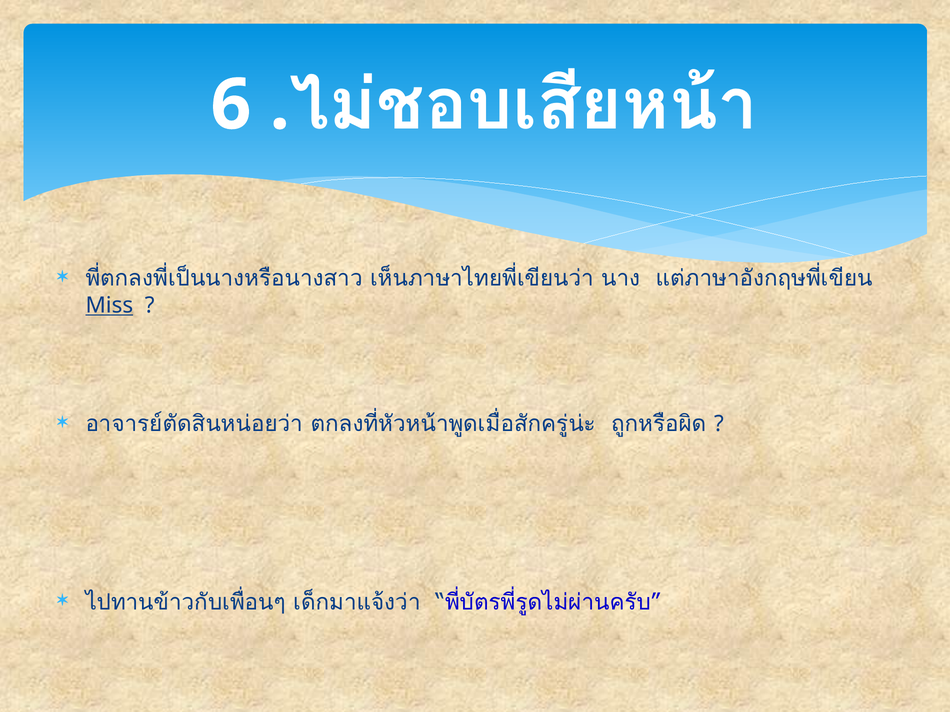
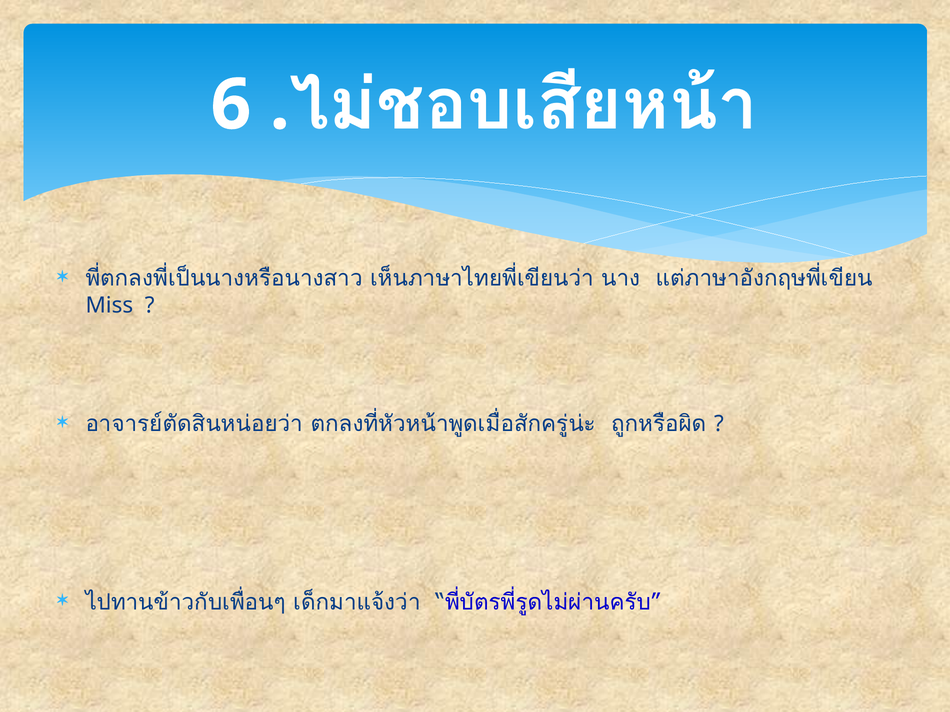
Miss underline: present -> none
